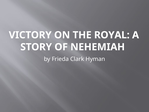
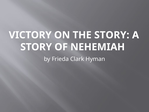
THE ROYAL: ROYAL -> STORY
